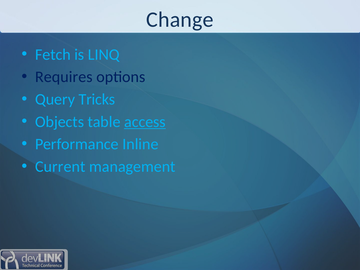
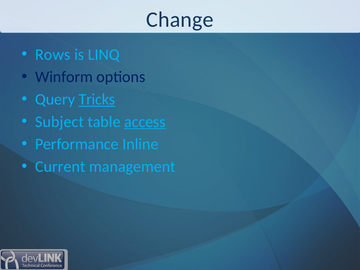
Fetch: Fetch -> Rows
Requires: Requires -> Winform
Tricks underline: none -> present
Objects: Objects -> Subject
